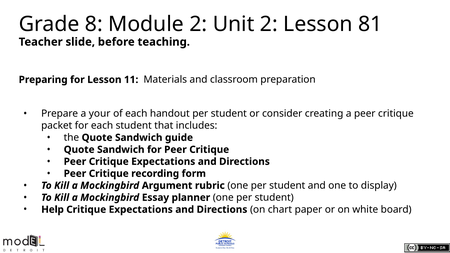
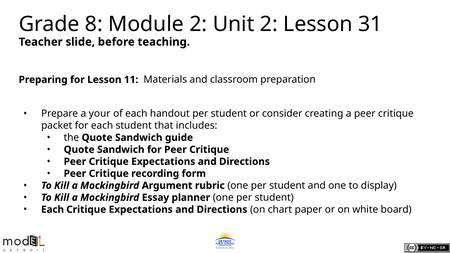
81: 81 -> 31
Help at (53, 210): Help -> Each
